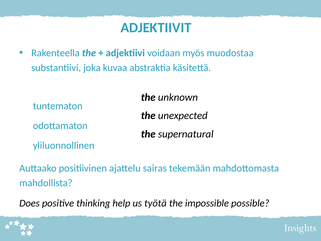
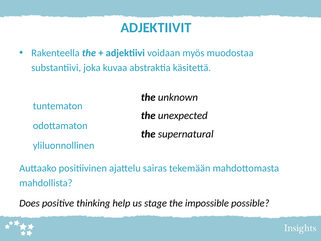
työtä: työtä -> stage
